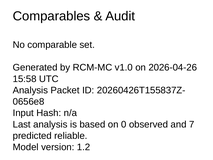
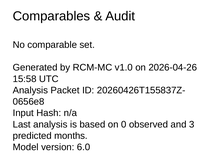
7: 7 -> 3
reliable: reliable -> months
1.2: 1.2 -> 6.0
